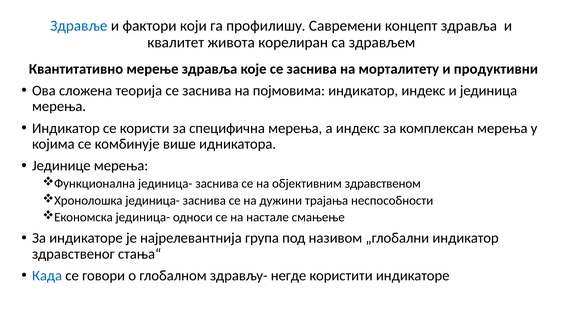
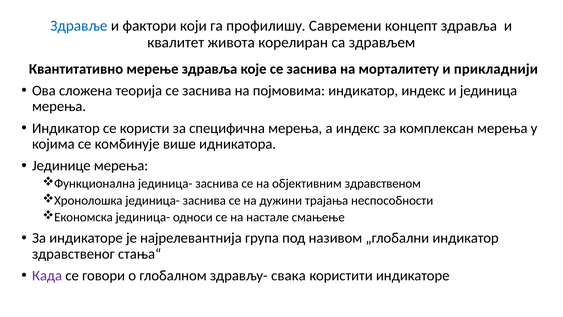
продуктивни: продуктивни -> прикладнији
Када colour: blue -> purple
негде: негде -> свака
